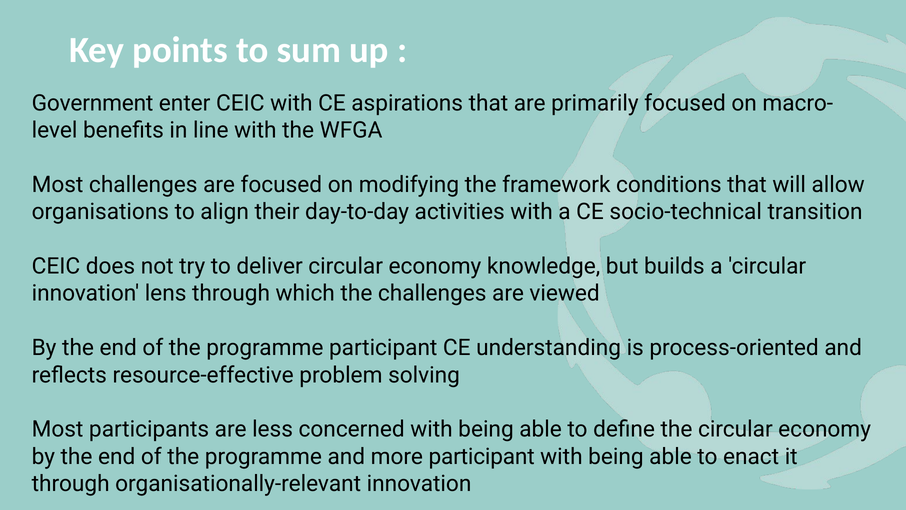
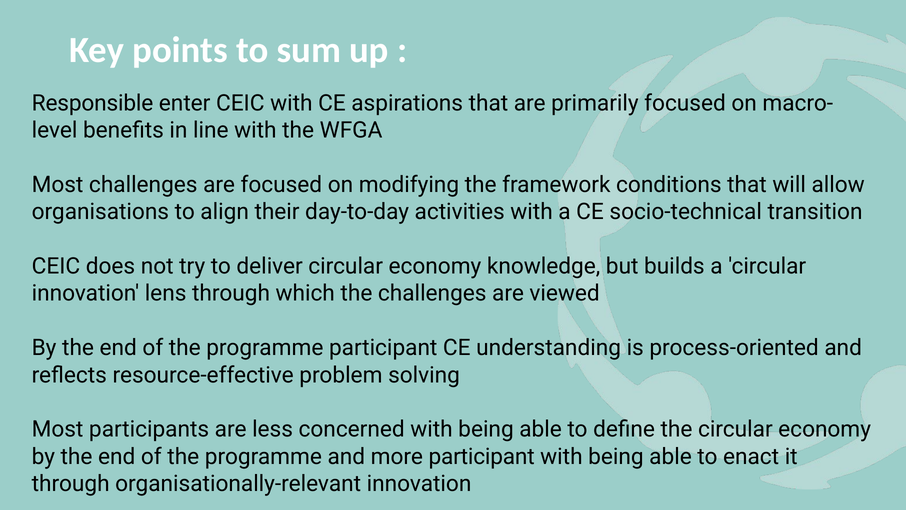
Government: Government -> Responsible
